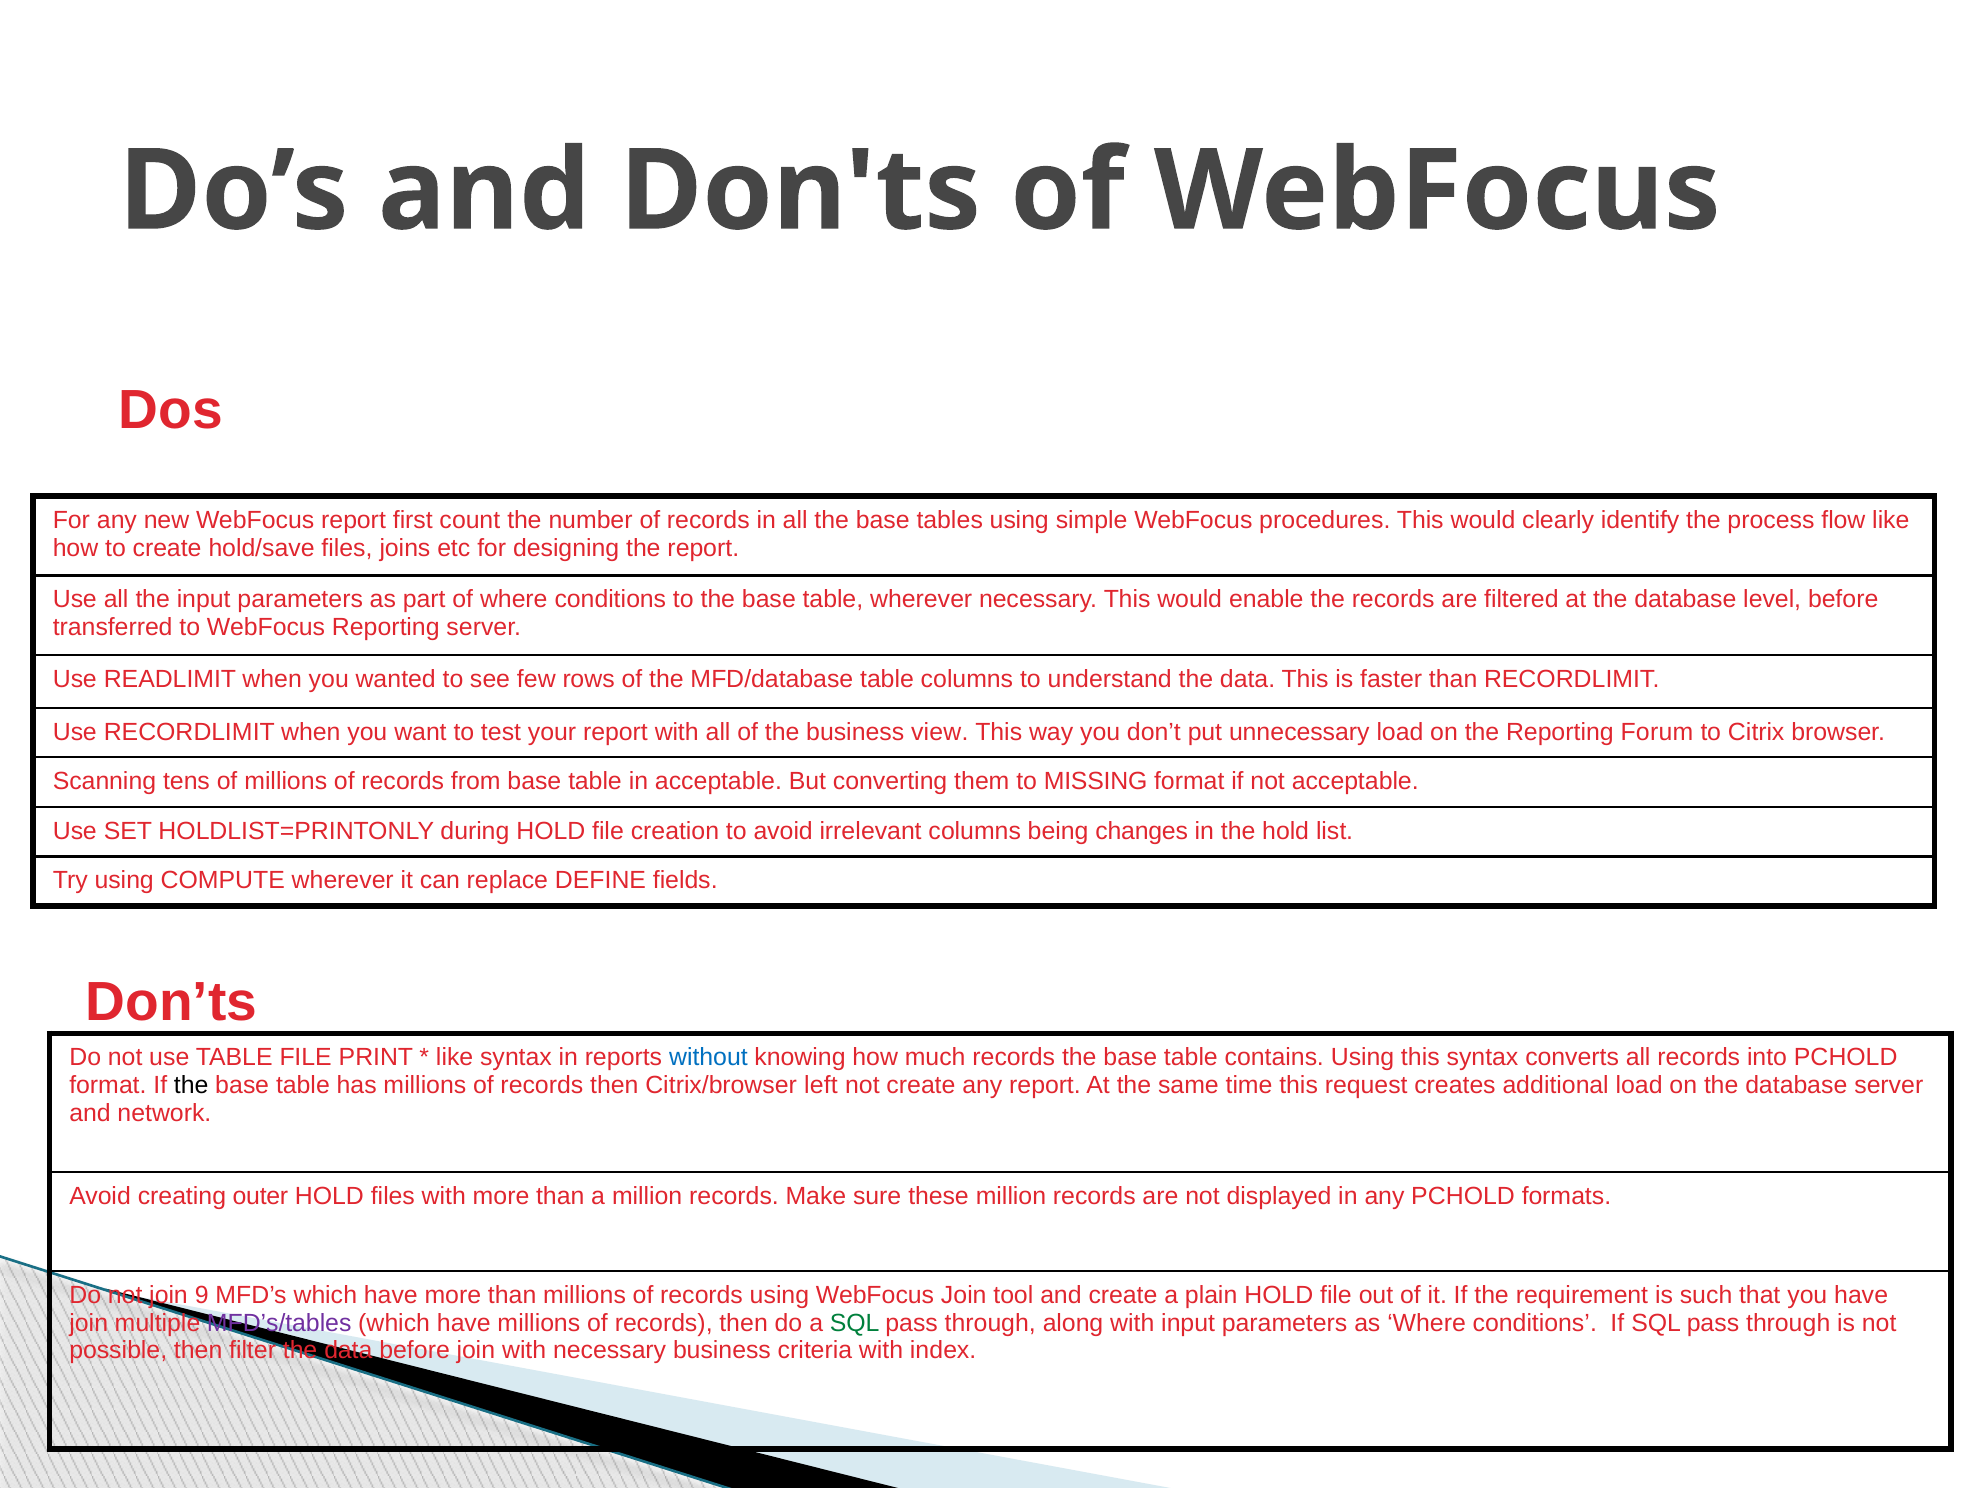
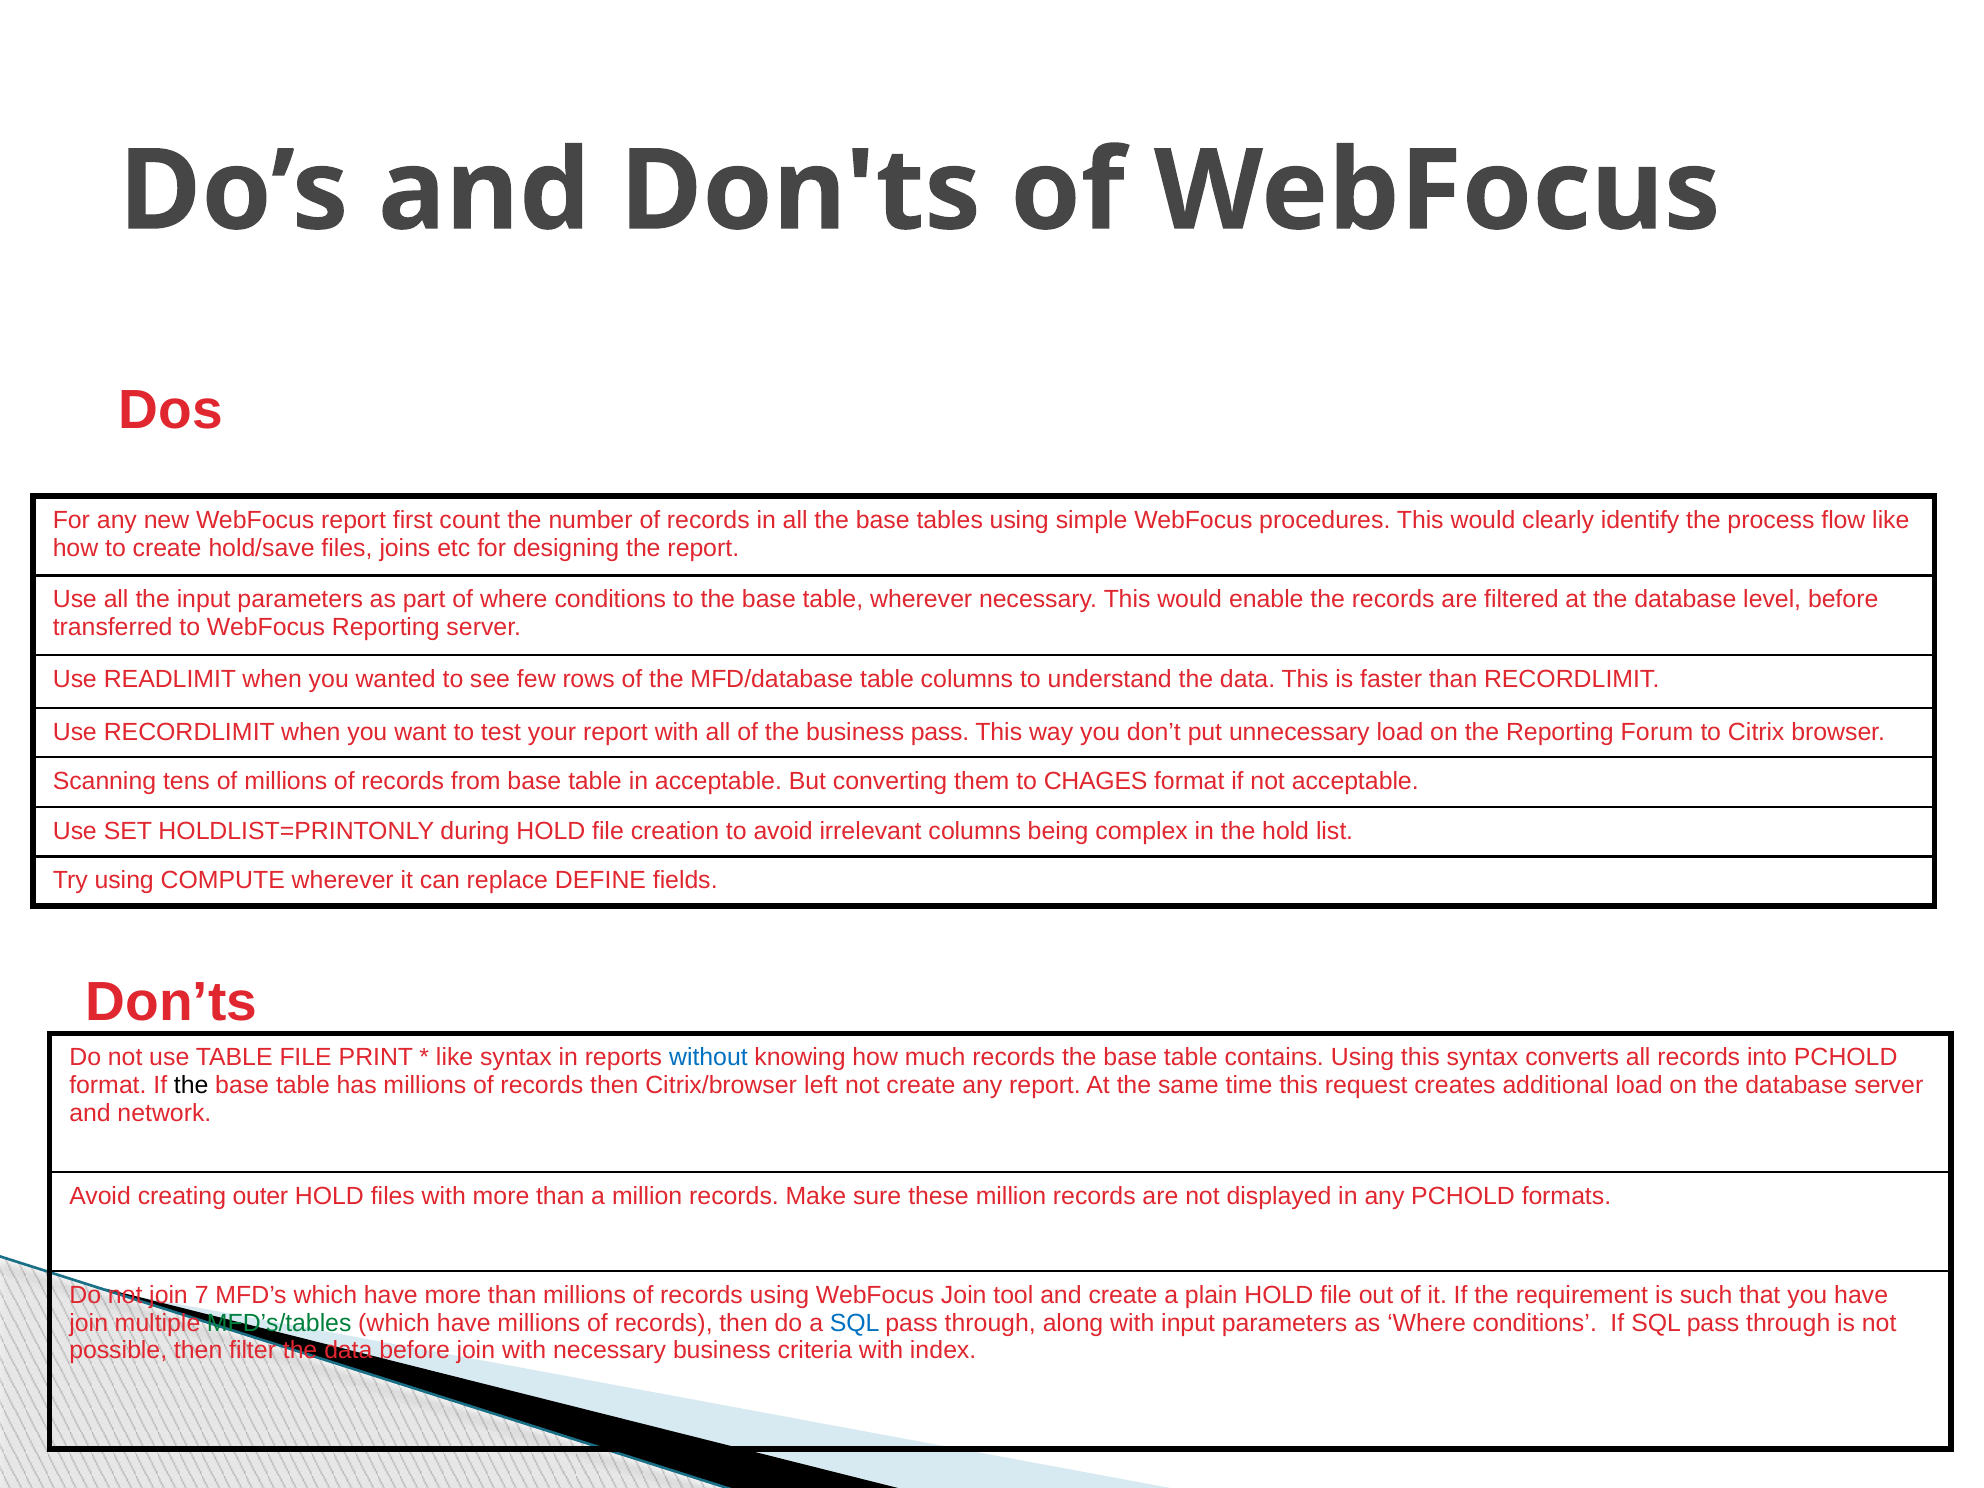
business view: view -> pass
MISSING: MISSING -> CHAGES
changes: changes -> complex
9: 9 -> 7
MFD’s/tables colour: purple -> green
SQL at (855, 1323) colour: green -> blue
